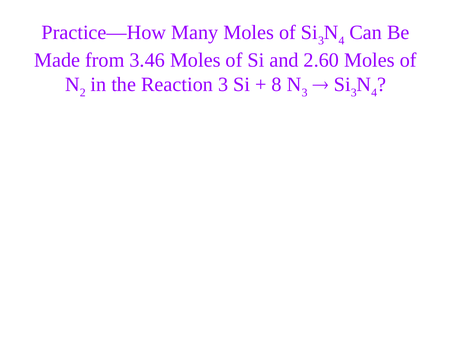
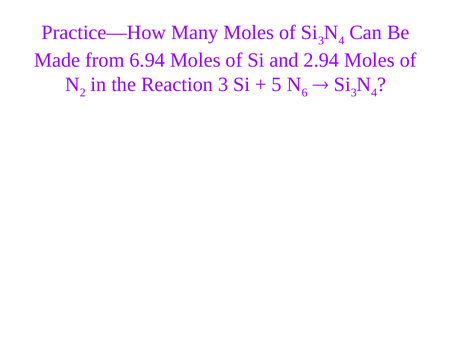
3.46: 3.46 -> 6.94
2.60: 2.60 -> 2.94
8: 8 -> 5
3 at (305, 92): 3 -> 6
